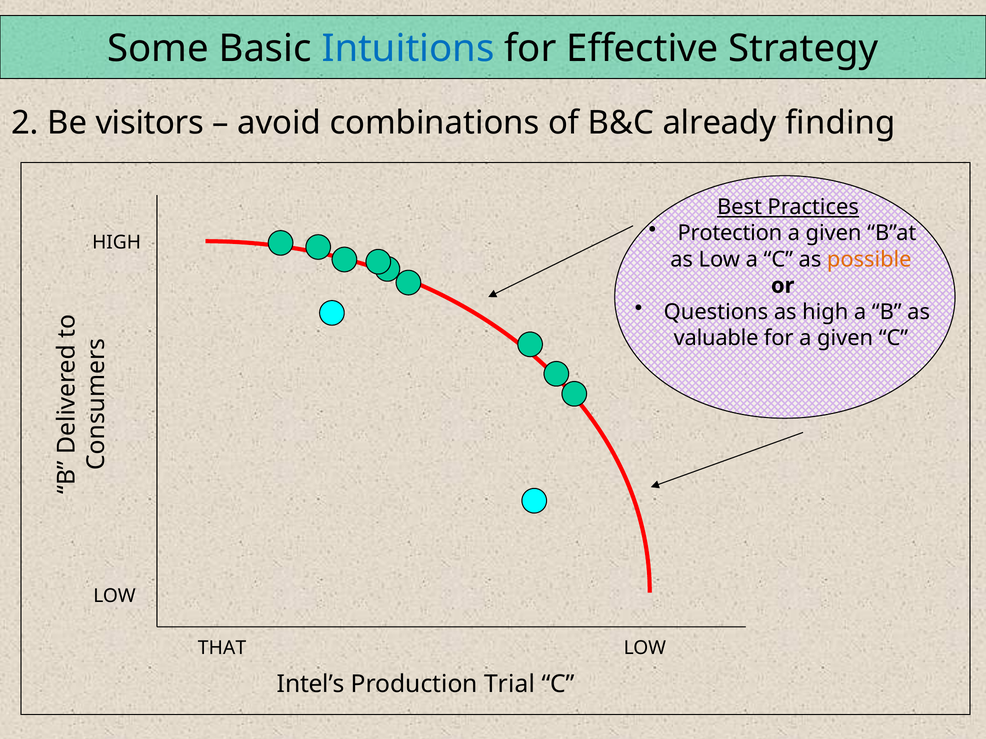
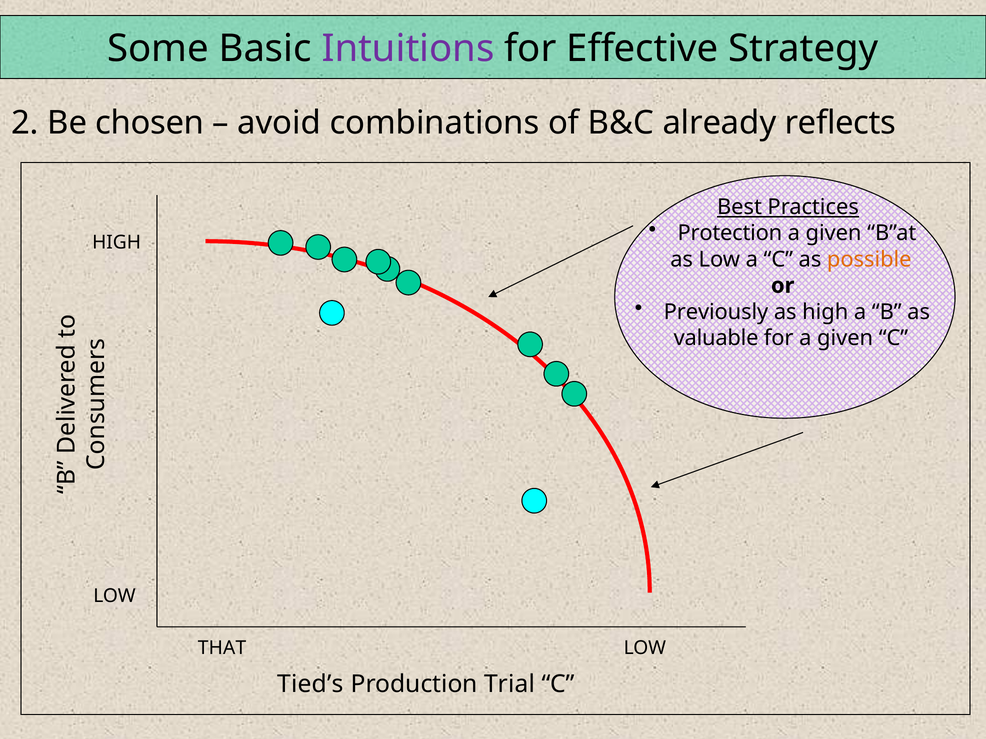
Intuitions colour: blue -> purple
visitors: visitors -> chosen
finding: finding -> reflects
Questions: Questions -> Previously
Intel’s: Intel’s -> Tied’s
